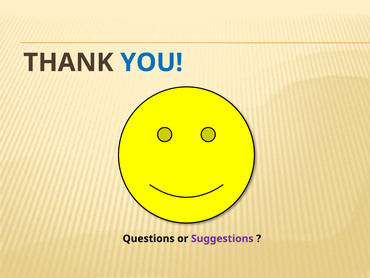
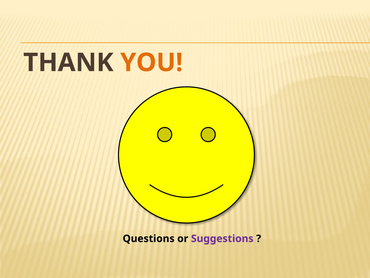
YOU colour: blue -> orange
